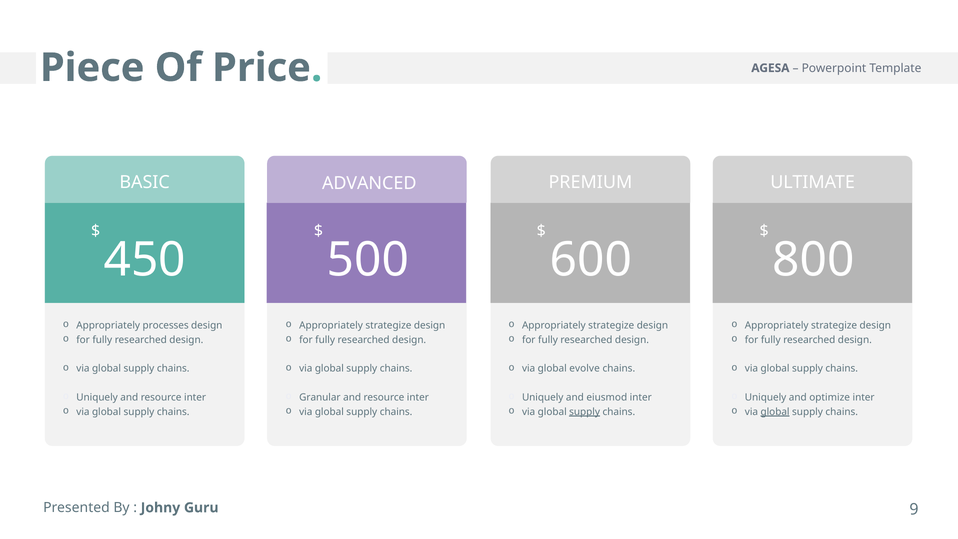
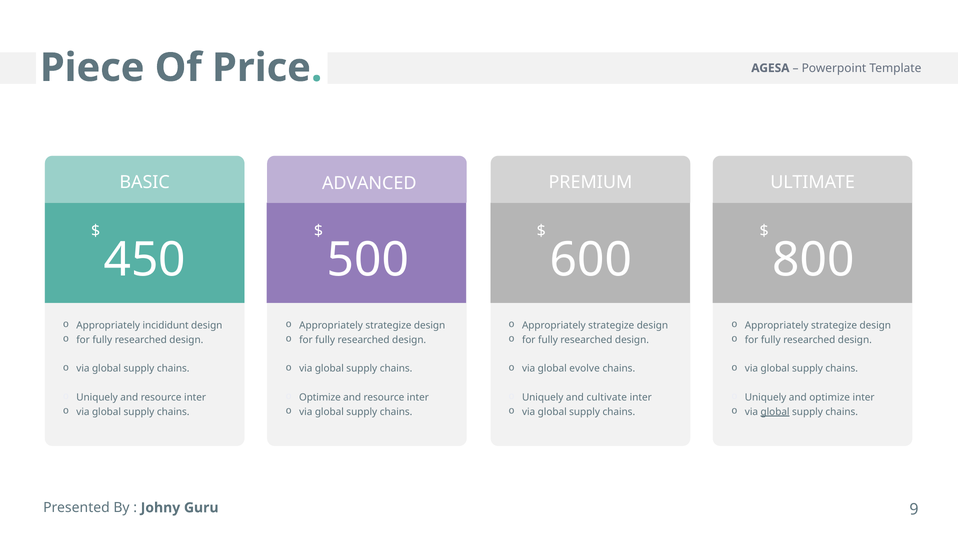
processes: processes -> incididunt
Granular at (320, 397): Granular -> Optimize
eiusmod: eiusmod -> cultivate
supply at (585, 412) underline: present -> none
